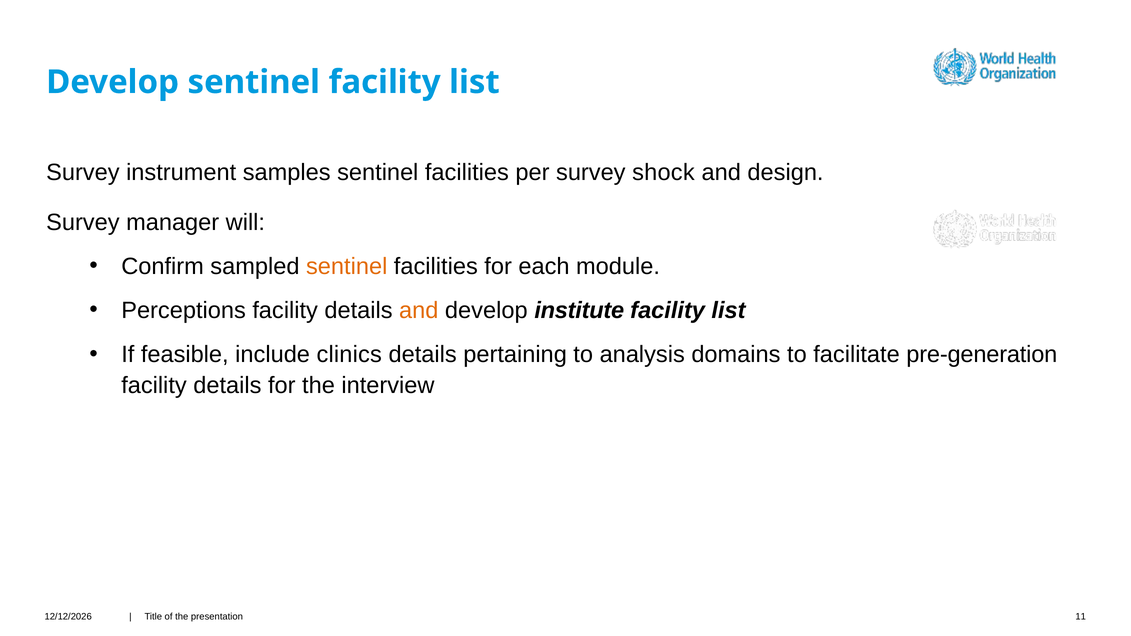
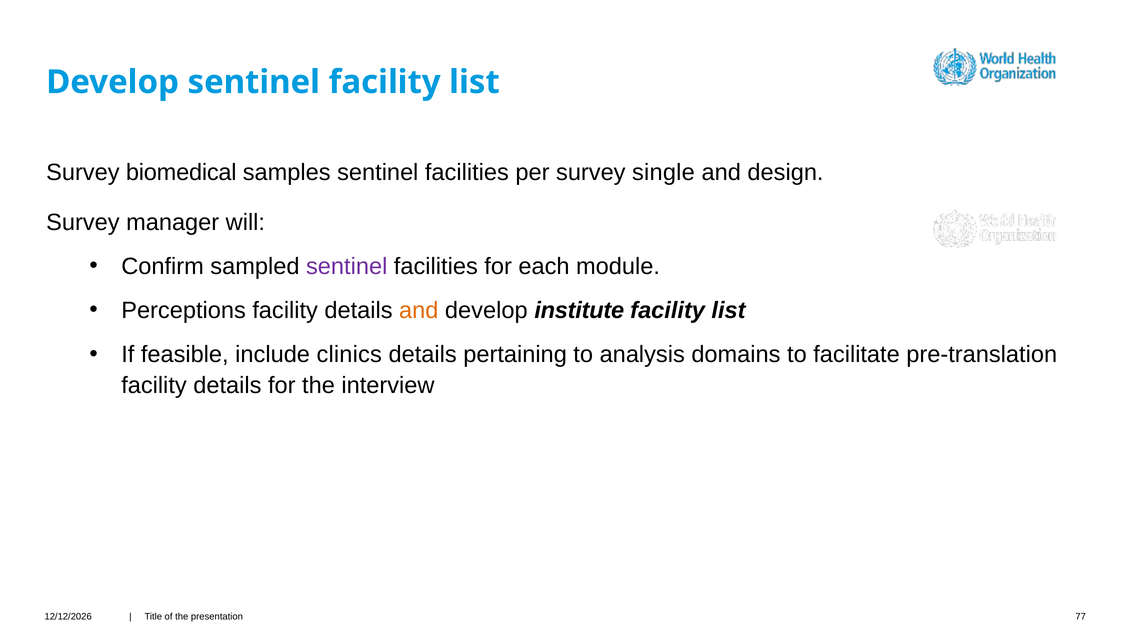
instrument: instrument -> biomedical
shock: shock -> single
sentinel at (347, 267) colour: orange -> purple
pre-generation: pre-generation -> pre-translation
11: 11 -> 77
